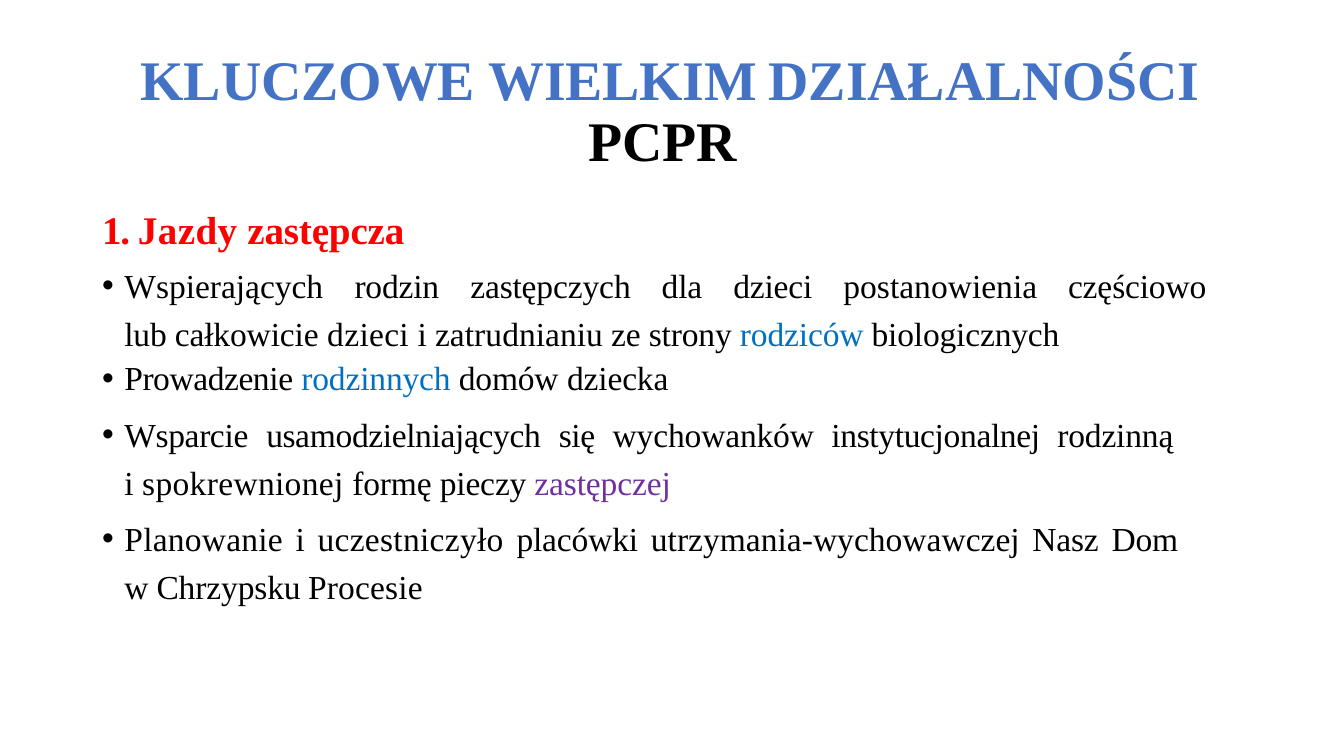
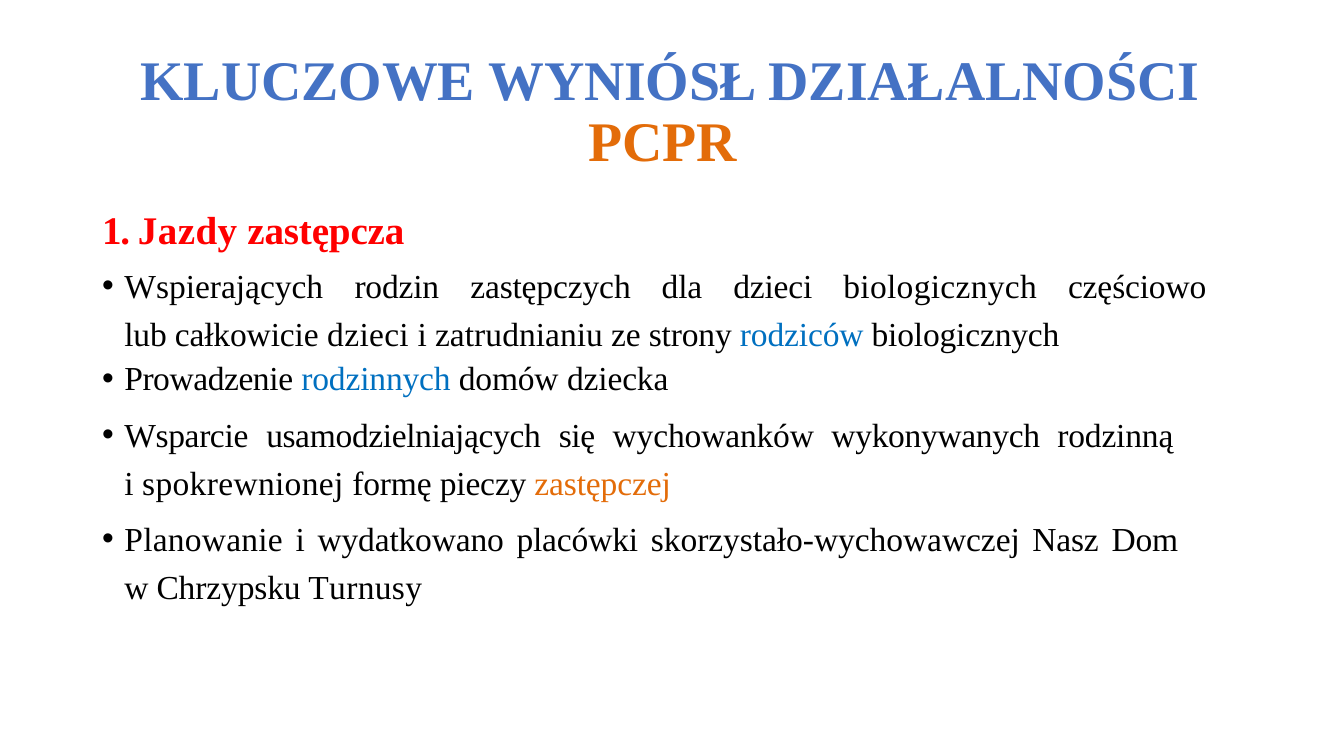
WIELKIM: WIELKIM -> WYNIÓSŁ
PCPR colour: black -> orange
dzieci postanowienia: postanowienia -> biologicznych
instytucjonalnej: instytucjonalnej -> wykonywanych
zastępczej colour: purple -> orange
uczestniczyło: uczestniczyło -> wydatkowano
utrzymania-wychowawczej: utrzymania-wychowawczej -> skorzystało-wychowawczej
Procesie: Procesie -> Turnusy
